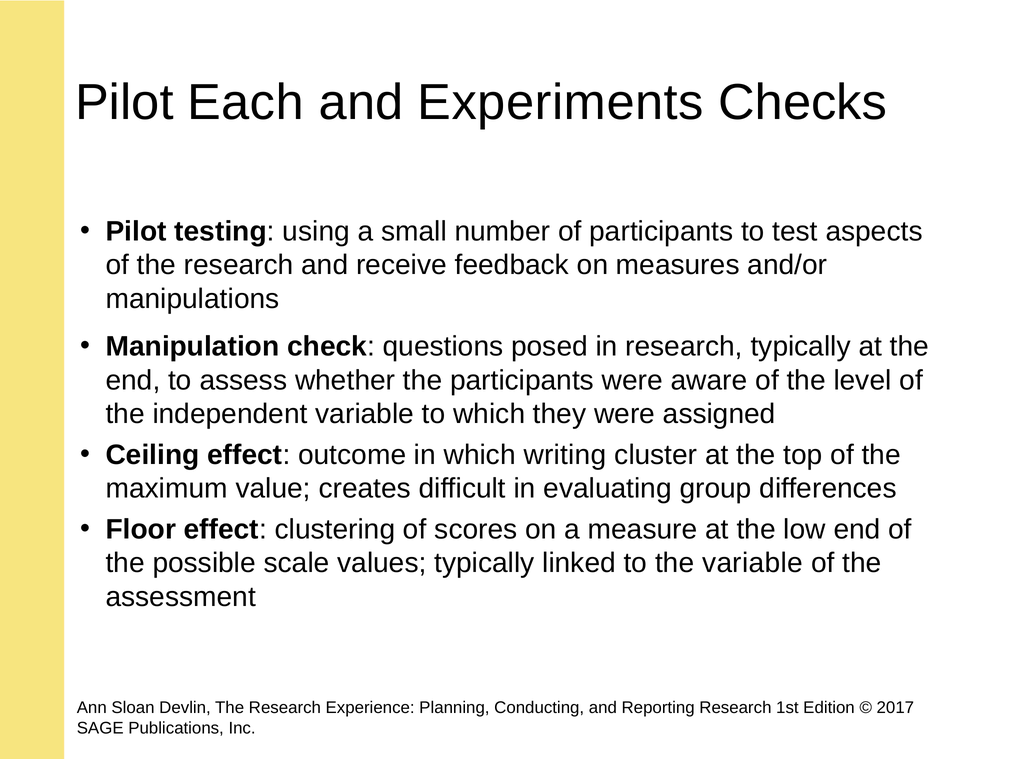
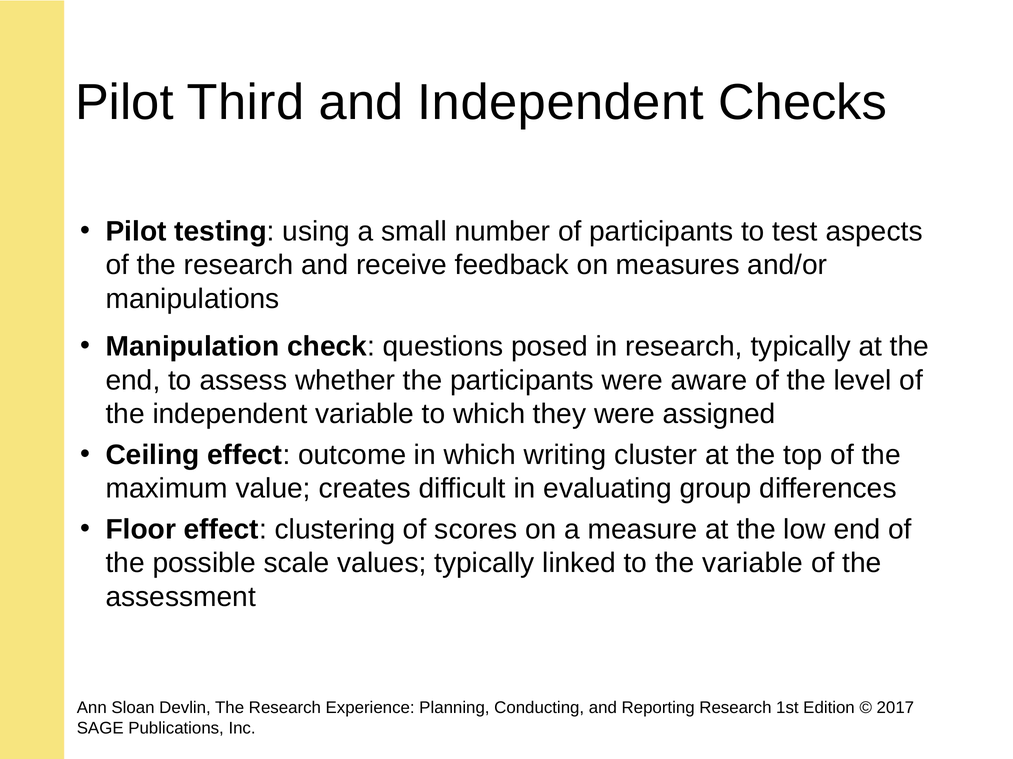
Each: Each -> Third
and Experiments: Experiments -> Independent
